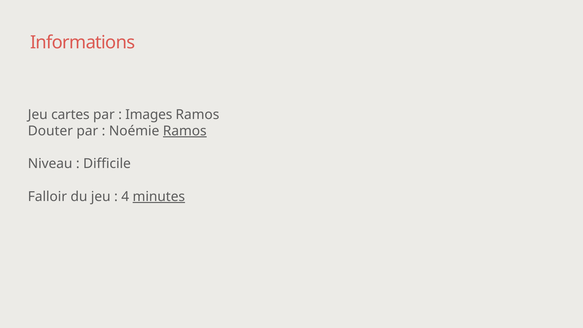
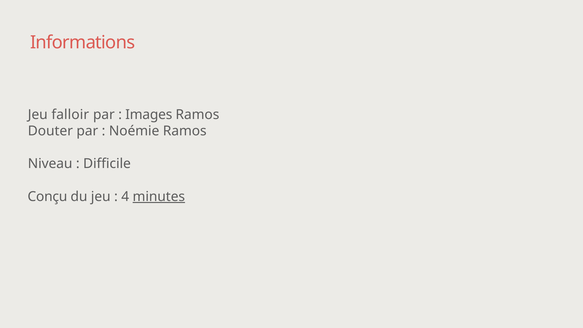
cartes: cartes -> falloir
Ramos at (185, 131) underline: present -> none
Falloir: Falloir -> Conçu
